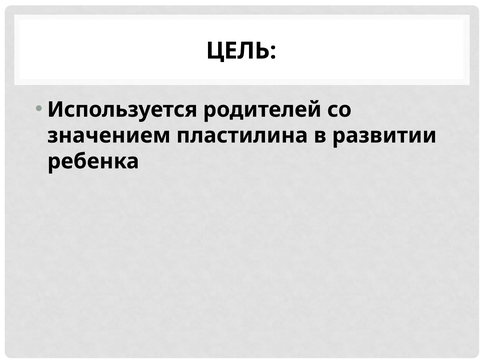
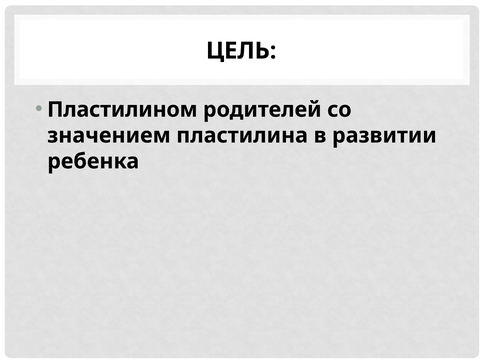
Используется: Используется -> Пластилином
